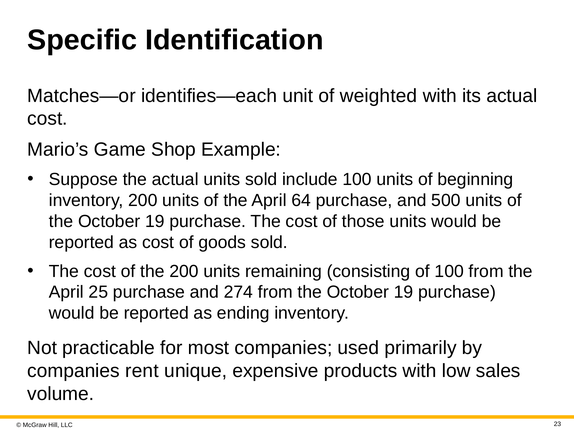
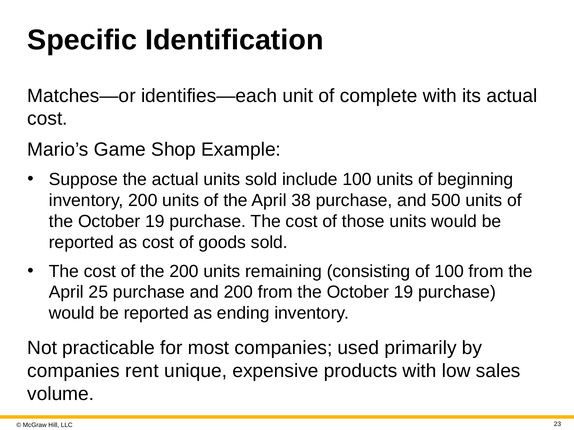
weighted: weighted -> complete
64: 64 -> 38
and 274: 274 -> 200
